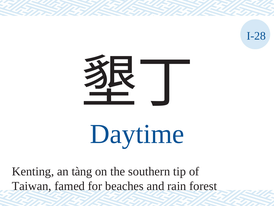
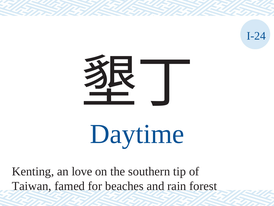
I-28: I-28 -> I-24
tàng: tàng -> love
